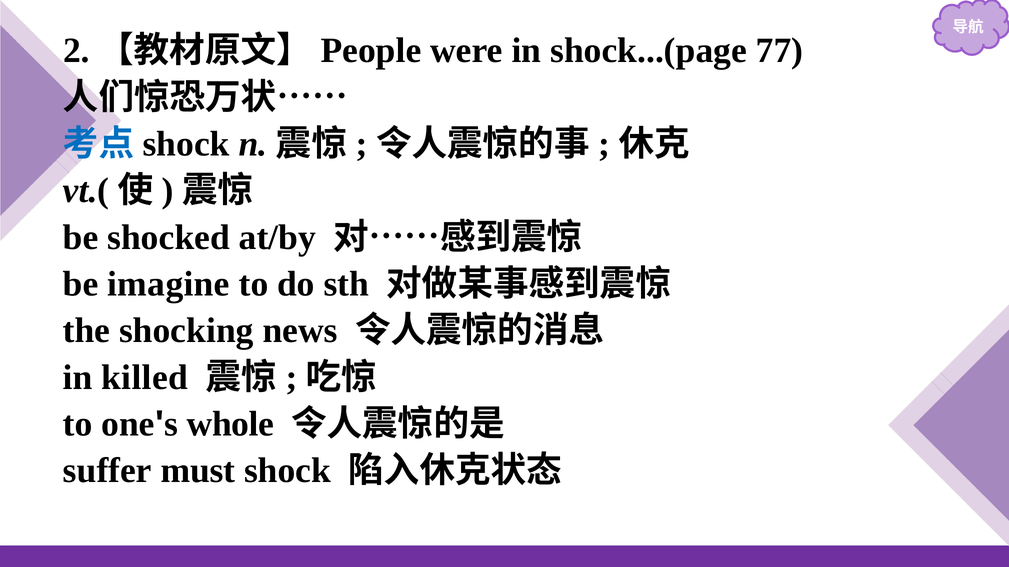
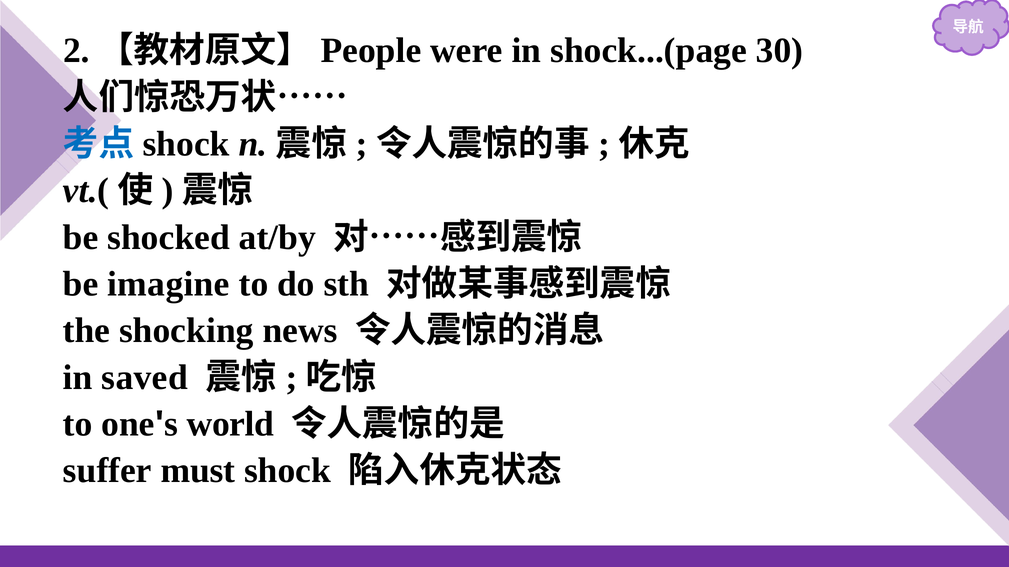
77: 77 -> 30
killed: killed -> saved
whole: whole -> world
